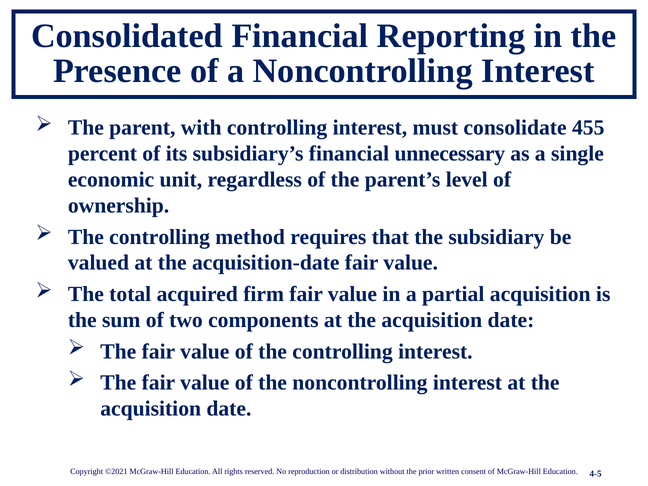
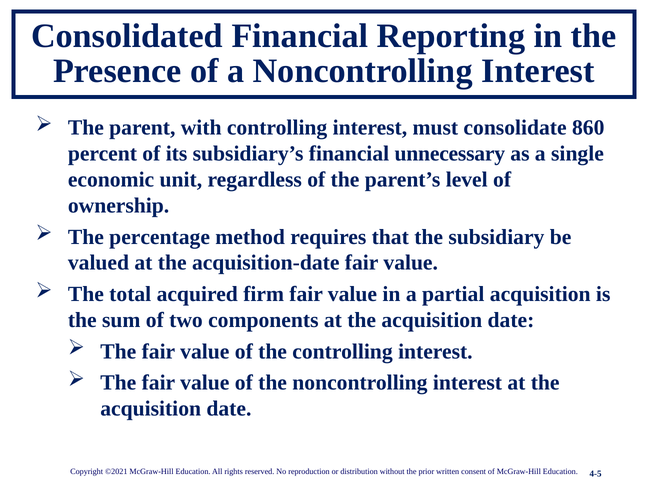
455: 455 -> 860
controlling at (160, 237): controlling -> percentage
